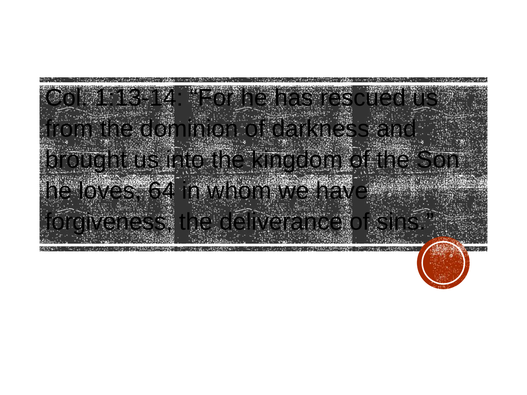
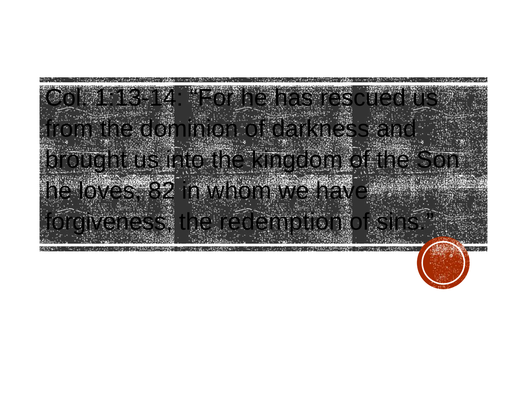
64: 64 -> 82
deliverance: deliverance -> redemption
